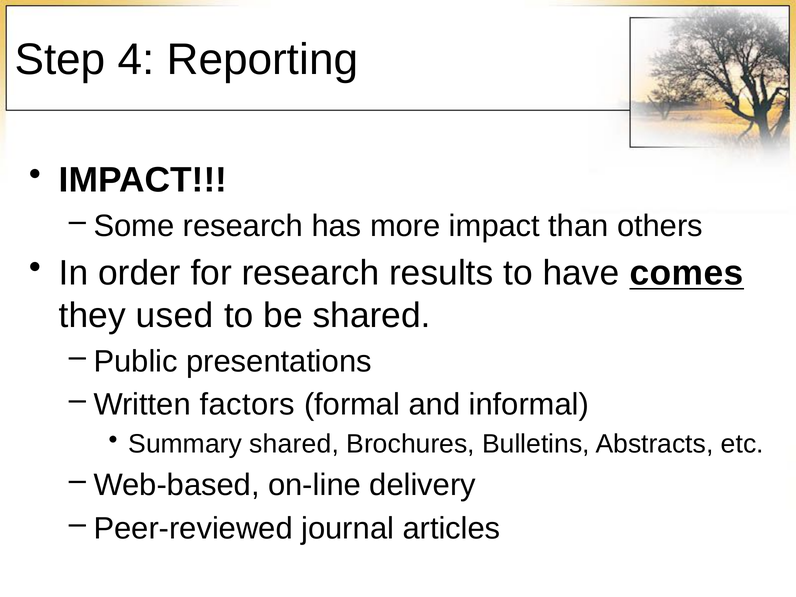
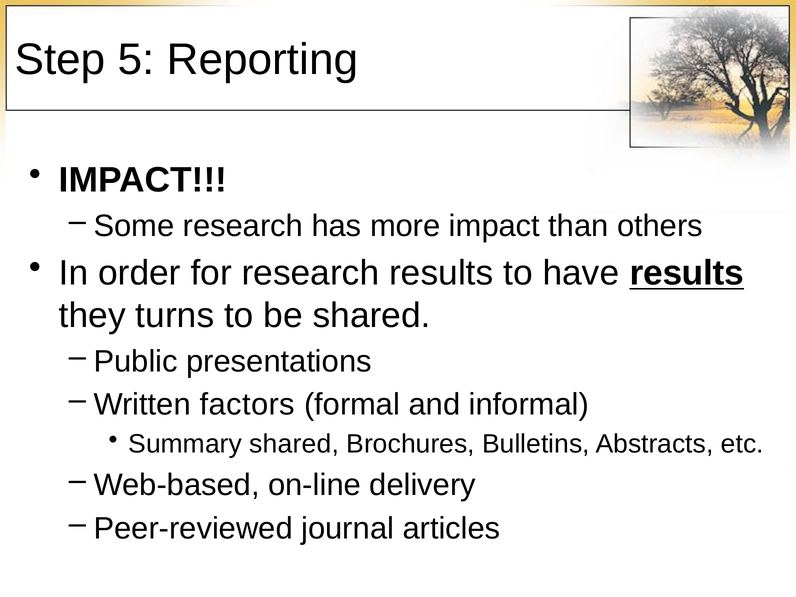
4: 4 -> 5
have comes: comes -> results
used: used -> turns
